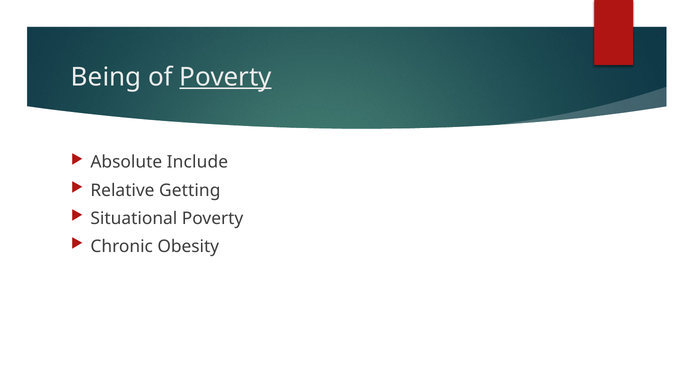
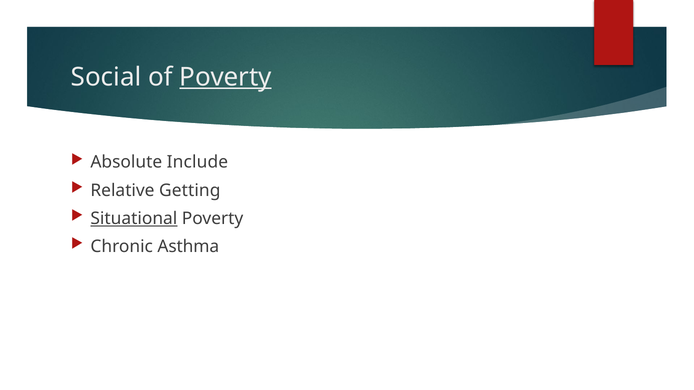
Being: Being -> Social
Situational underline: none -> present
Obesity: Obesity -> Asthma
